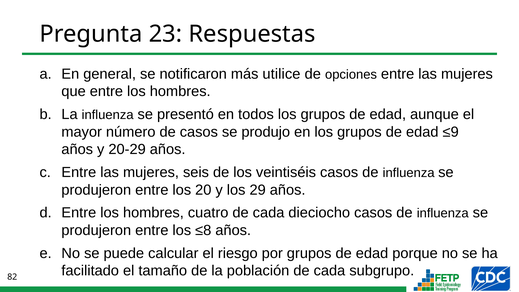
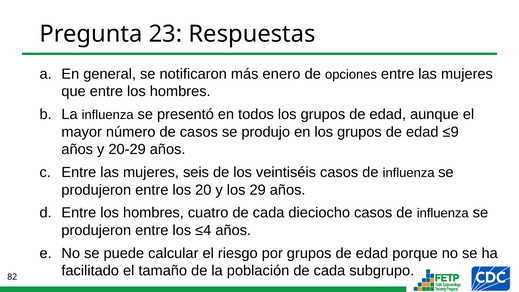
utilice: utilice -> enero
≤8: ≤8 -> ≤4
